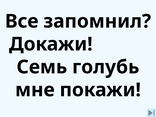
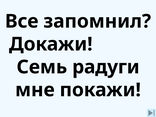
голубь: голубь -> радуги
